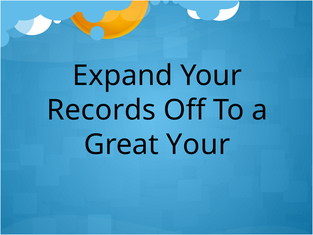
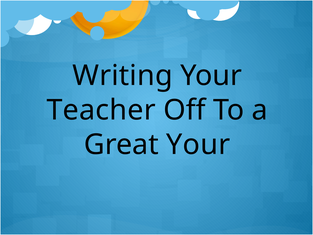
Expand: Expand -> Writing
Records: Records -> Teacher
